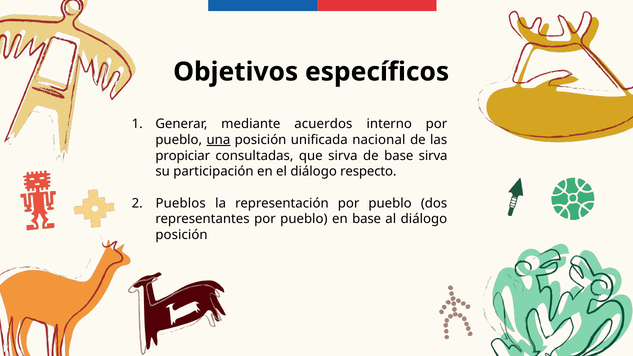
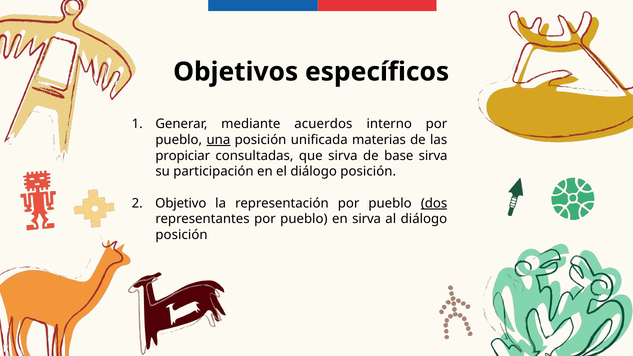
nacional: nacional -> materias
el diálogo respecto: respecto -> posición
Pueblos: Pueblos -> Objetivo
dos underline: none -> present
en base: base -> sirva
